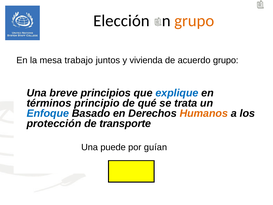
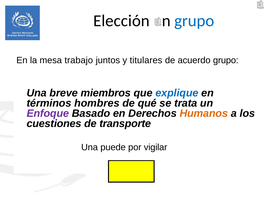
grupo at (194, 21) colour: orange -> blue
vivienda: vivienda -> titulares
principios: principios -> miembros
principio: principio -> hombres
Enfoque colour: blue -> purple
protección: protección -> cuestiones
guían: guían -> vigilar
